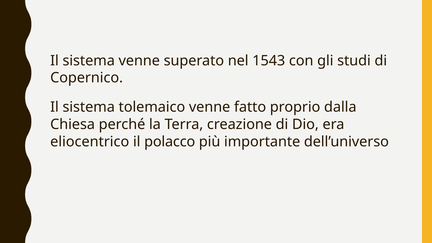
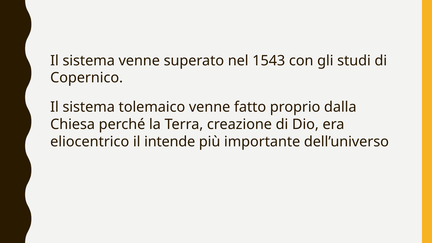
polacco: polacco -> intende
